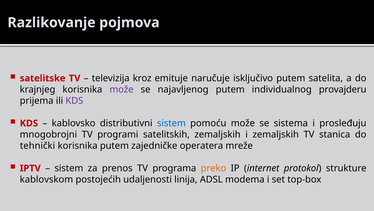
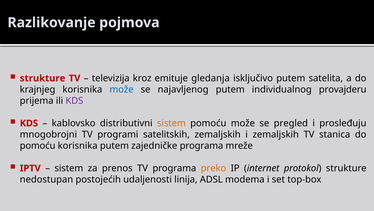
satelitske at (43, 78): satelitske -> strukture
naručuje: naručuje -> gledanja
može at (122, 89) colour: purple -> blue
sistem at (171, 123) colour: blue -> orange
sistema: sistema -> pregled
tehnički at (38, 145): tehnički -> pomoću
zajedničke operatera: operatera -> programa
kablovskom: kablovskom -> nedostupan
